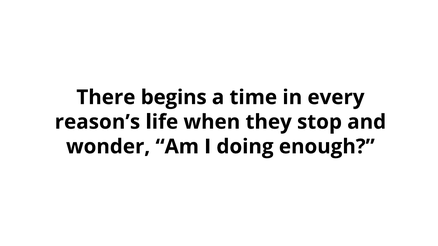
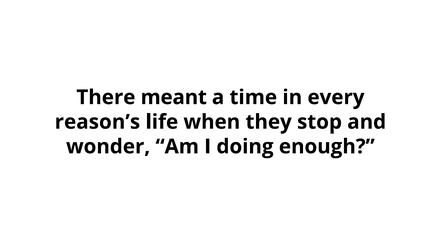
begins: begins -> meant
